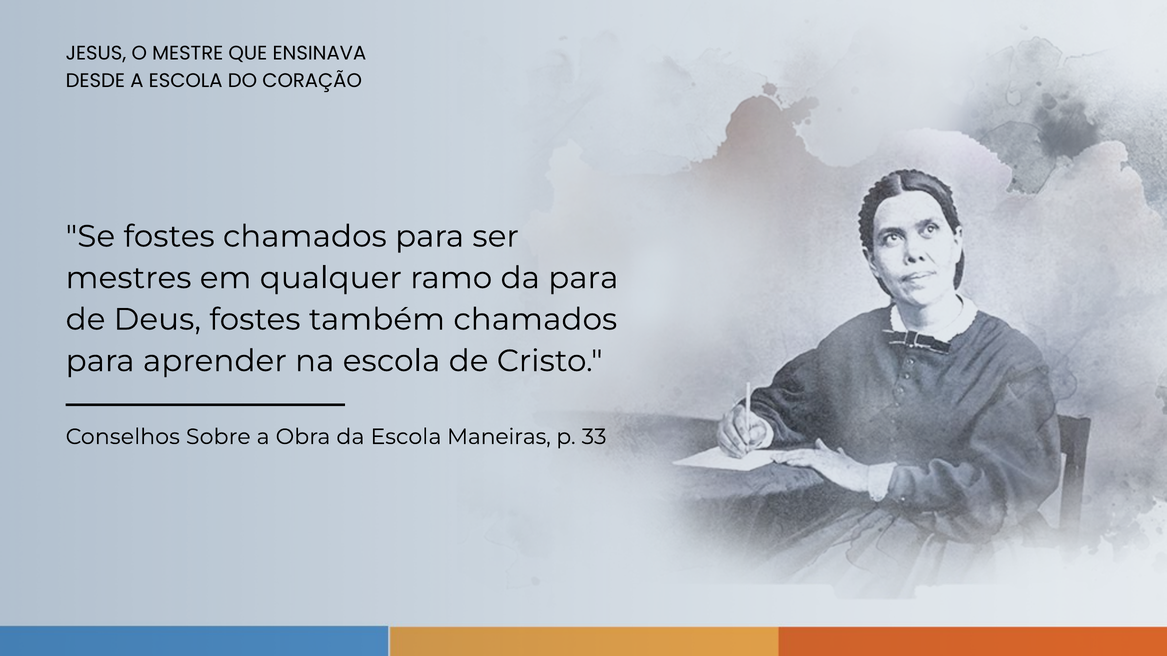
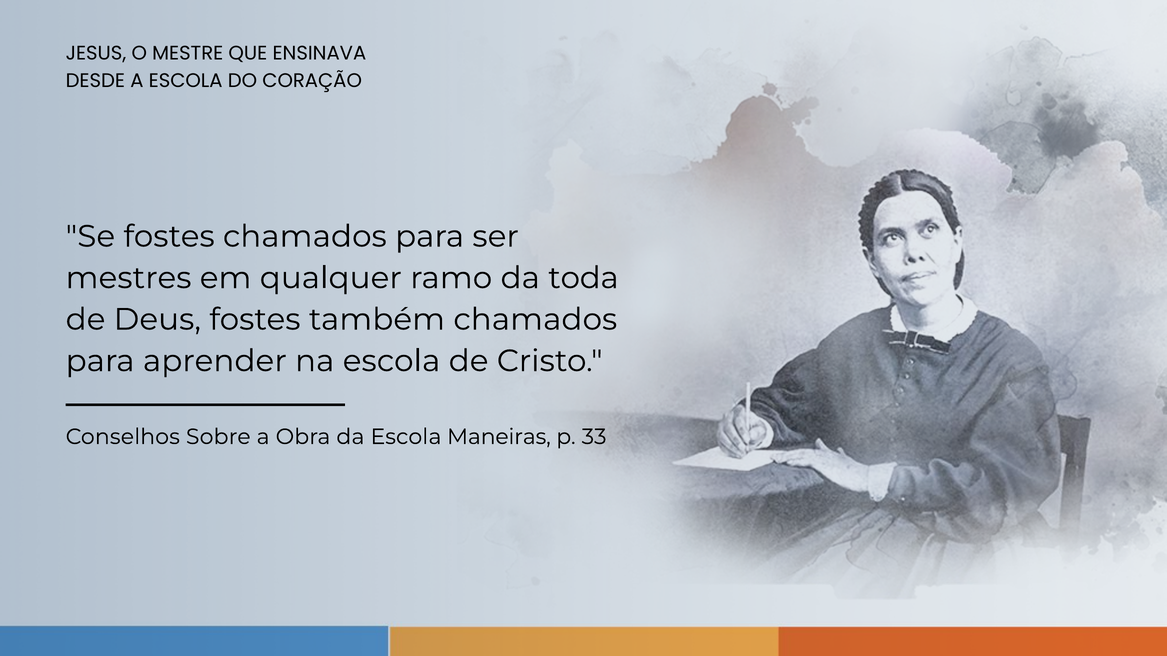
da para: para -> toda
